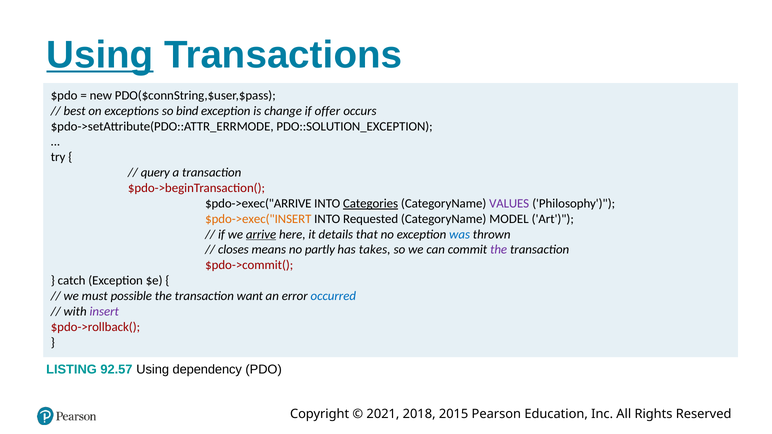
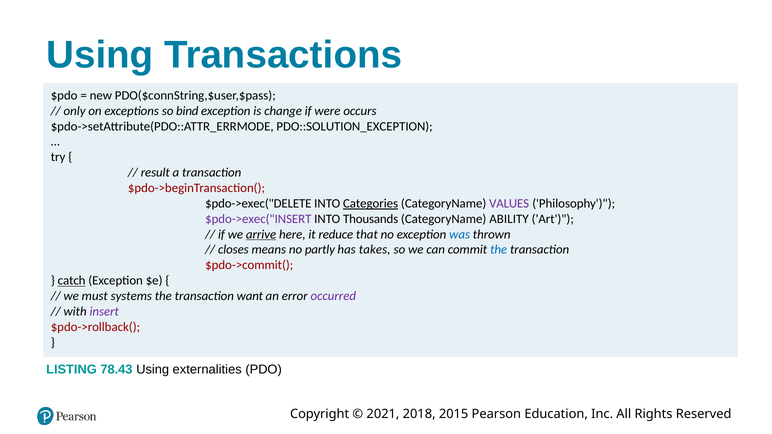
Using at (100, 55) underline: present -> none
best: best -> only
offer: offer -> were
query: query -> result
$pdo->exec("ARRIVE: $pdo->exec("ARRIVE -> $pdo->exec("DELETE
$pdo->exec("INSERT colour: orange -> purple
Requested: Requested -> Thousands
MODEL: MODEL -> ABILITY
details: details -> reduce
the at (499, 250) colour: purple -> blue
catch underline: none -> present
possible: possible -> systems
occurred colour: blue -> purple
92.57: 92.57 -> 78.43
dependency: dependency -> externalities
